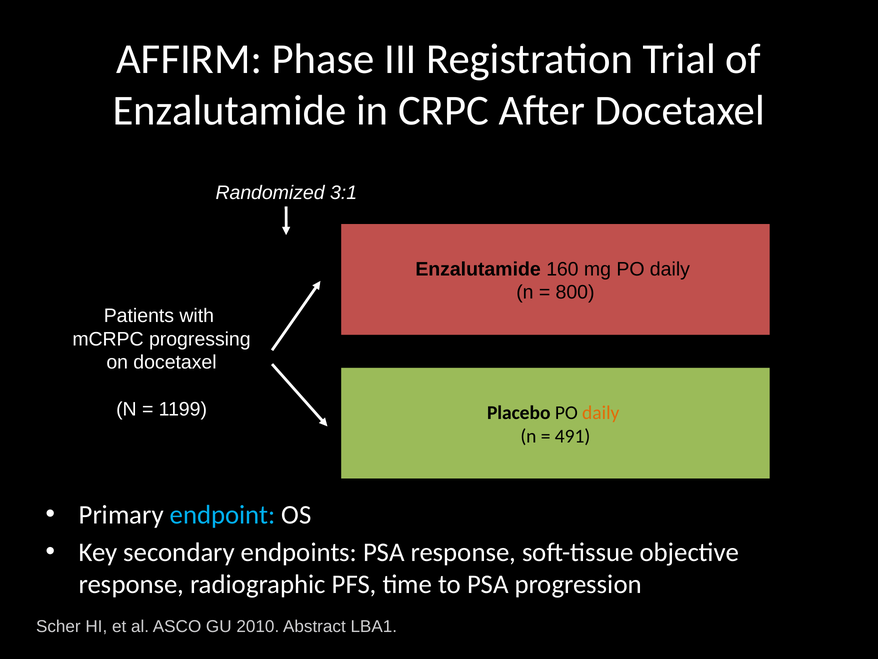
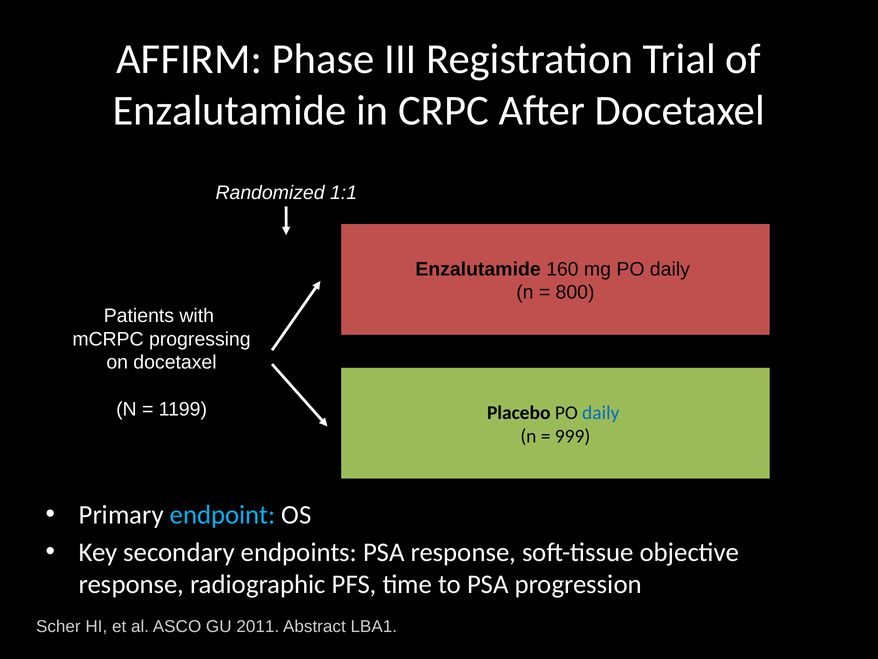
3:1: 3:1 -> 1:1
daily at (601, 412) colour: orange -> blue
491: 491 -> 999
2010: 2010 -> 2011
